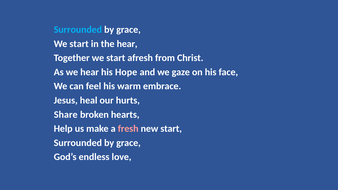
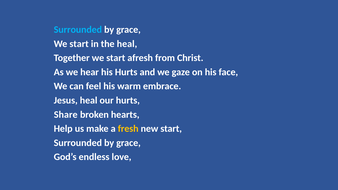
the hear: hear -> heal
his Hope: Hope -> Hurts
fresh colour: pink -> yellow
